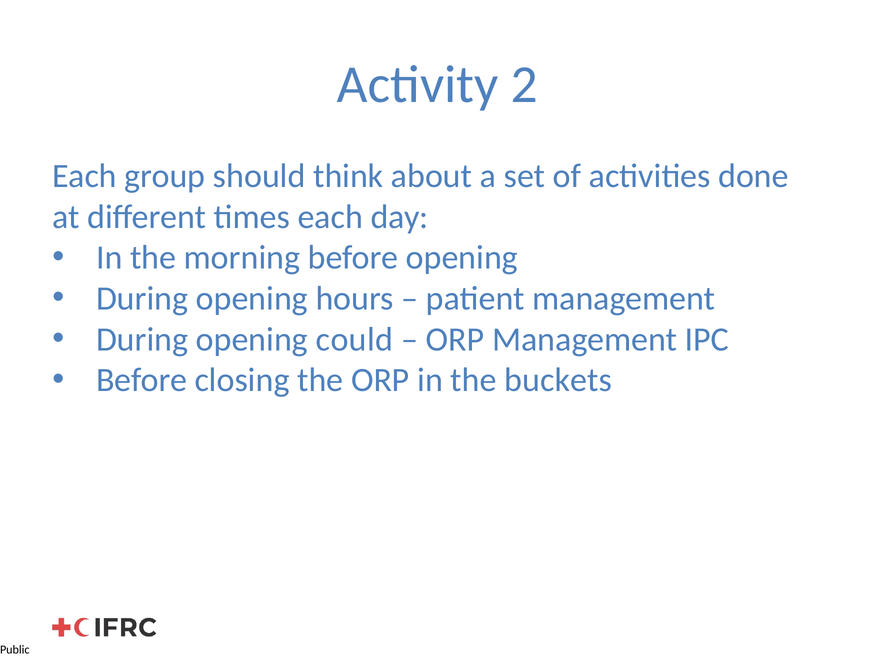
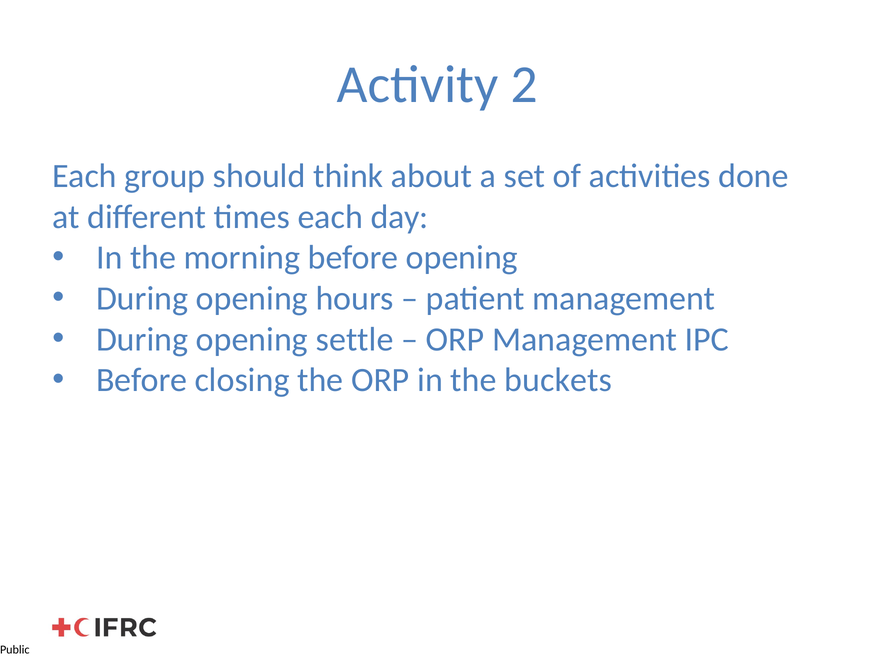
could: could -> settle
